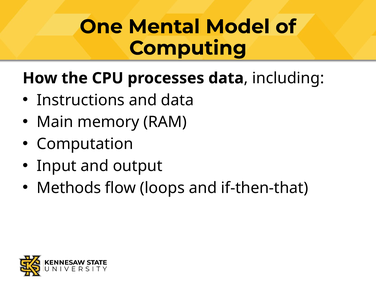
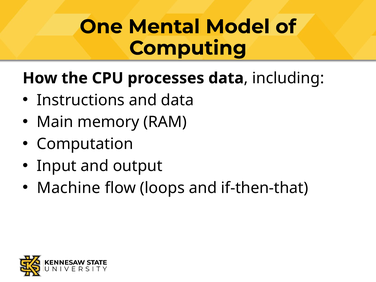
Methods: Methods -> Machine
